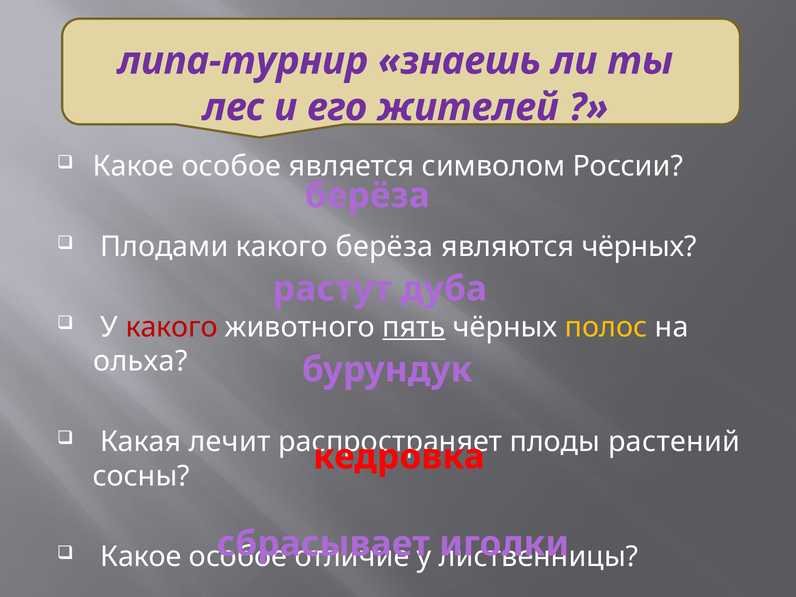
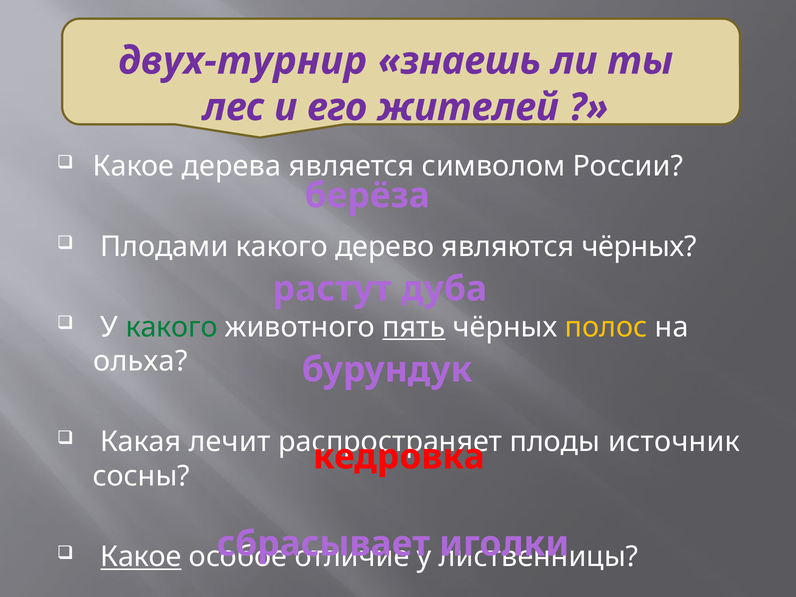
липа-турнир: липа-турнир -> двух-турнир
особое at (231, 166): особое -> дерева
какого берёза: берёза -> дерево
какого at (172, 327) colour: red -> green
растений: растений -> источник
Какое at (141, 557) underline: none -> present
